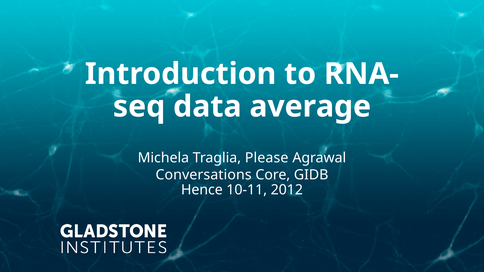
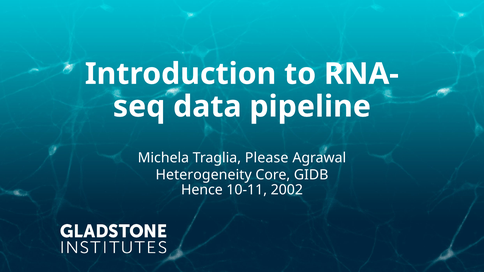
average: average -> pipeline
Conversations: Conversations -> Heterogeneity
2012: 2012 -> 2002
